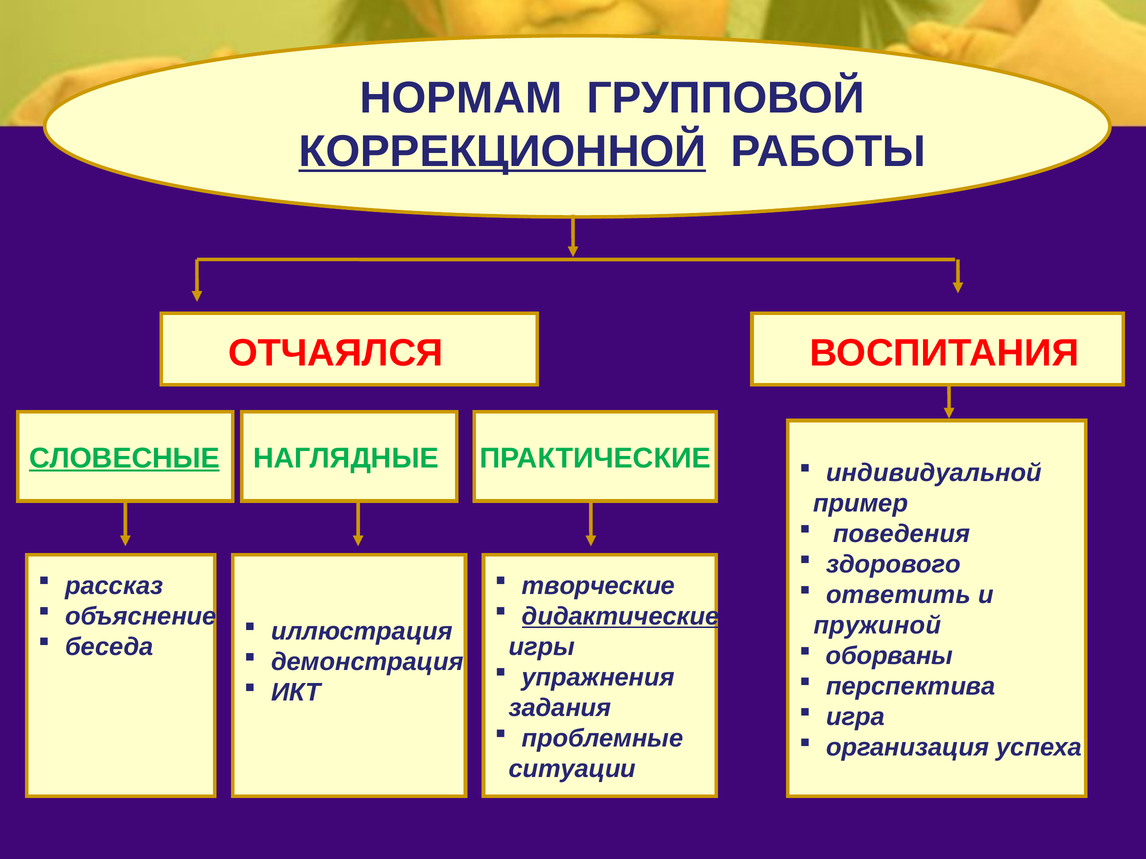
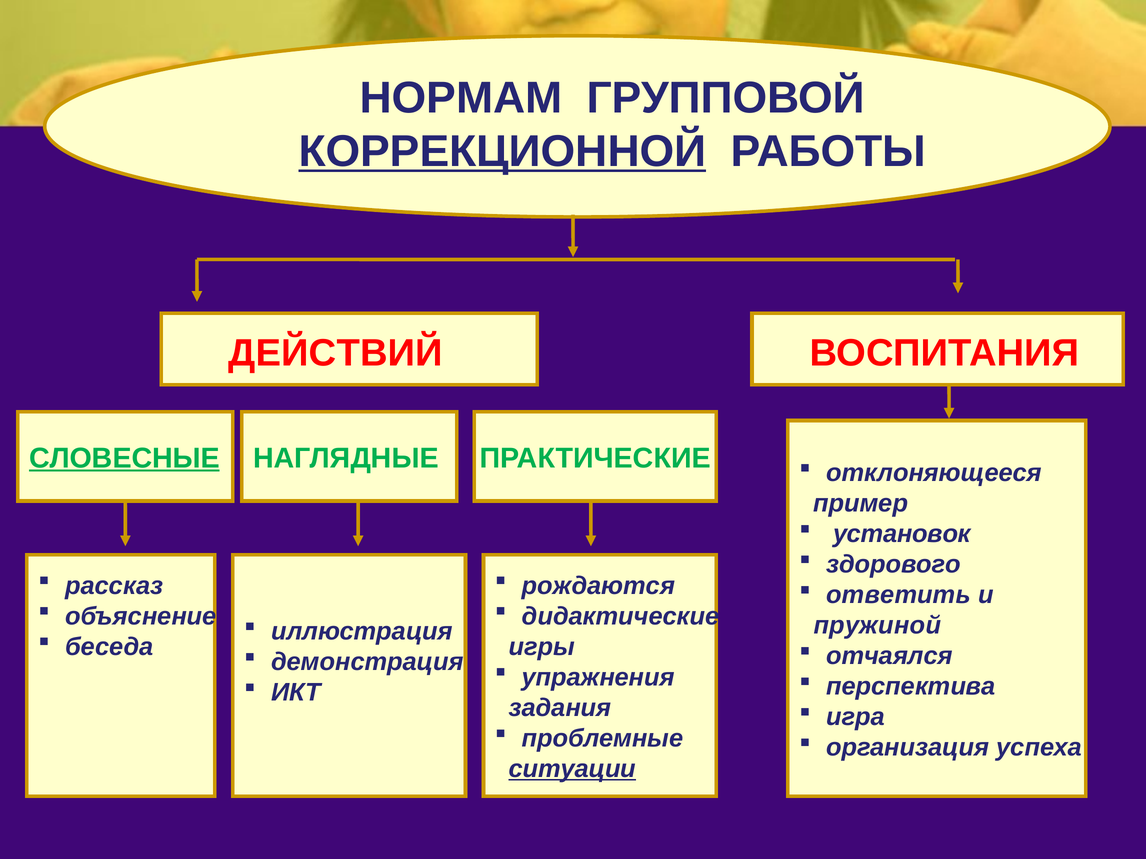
ОТЧАЯЛСЯ: ОТЧАЯЛСЯ -> ДЕЙСТВИЙ
индивидуальной: индивидуальной -> отклоняющееся
поведения: поведения -> установок
творческие: творческие -> рождаются
дидактические underline: present -> none
оборваны: оборваны -> отчаялся
ситуации underline: none -> present
